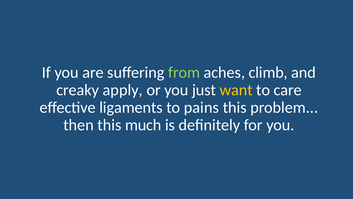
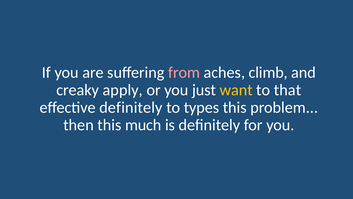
from colour: light green -> pink
care: care -> that
effective ligaments: ligaments -> definitely
pains: pains -> types
